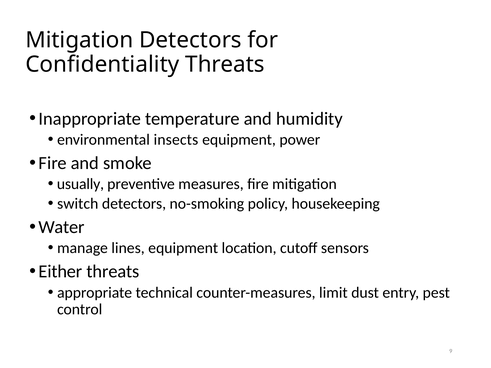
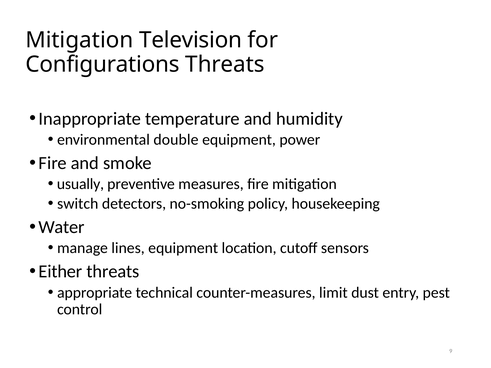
Mitigation Detectors: Detectors -> Television
Confidentiality: Confidentiality -> Configurations
insects: insects -> double
